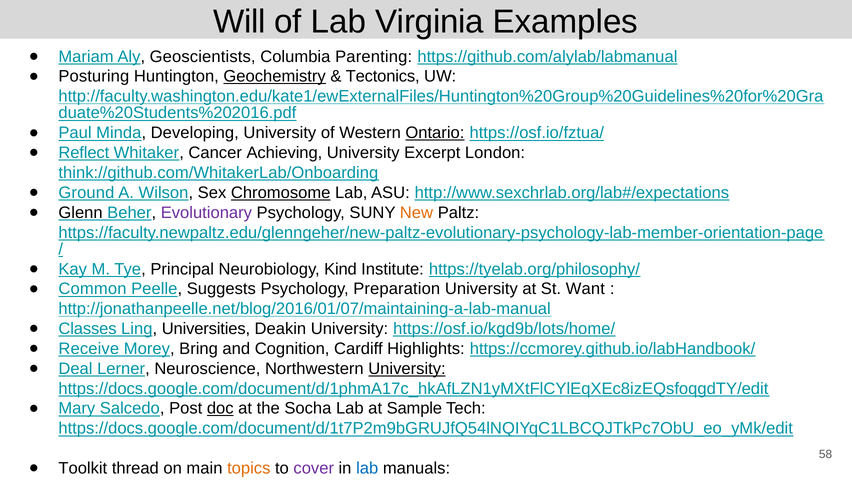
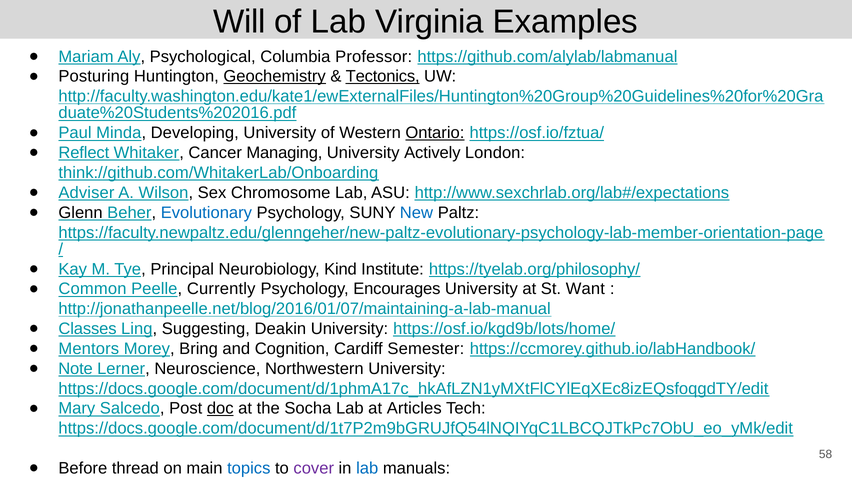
Geoscientists: Geoscientists -> Psychological
Parenting: Parenting -> Professor
Tectonics underline: none -> present
Achieving: Achieving -> Managing
Excerpt: Excerpt -> Actively
Ground: Ground -> Adviser
Chromosome underline: present -> none
Evolutionary colour: purple -> blue
New colour: orange -> blue
Suggests: Suggests -> Currently
Preparation: Preparation -> Encourages
Universities: Universities -> Suggesting
Receive: Receive -> Mentors
Highlights: Highlights -> Semester
Deal: Deal -> Note
University at (407, 368) underline: present -> none
Sample: Sample -> Articles
Toolkit: Toolkit -> Before
topics colour: orange -> blue
